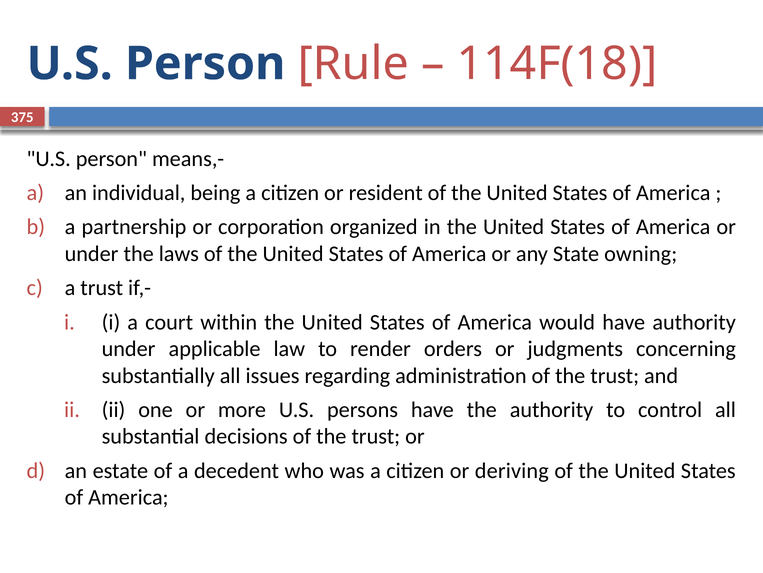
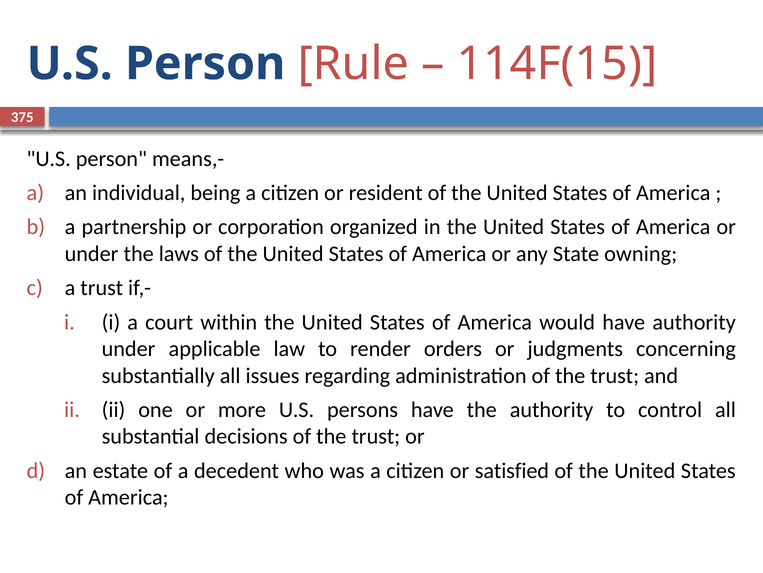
114F(18: 114F(18 -> 114F(15
deriving: deriving -> satisfied
